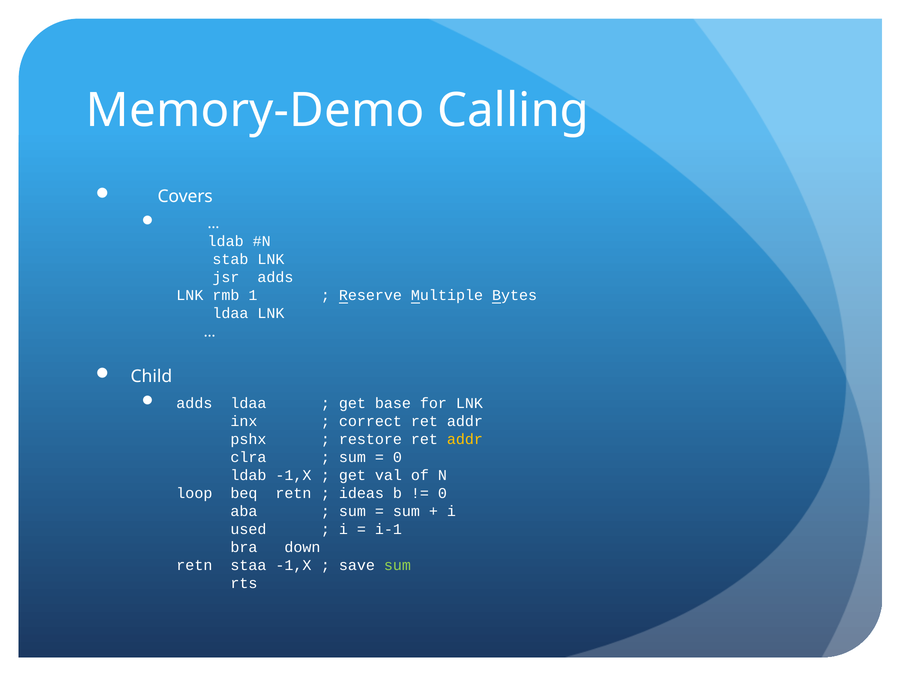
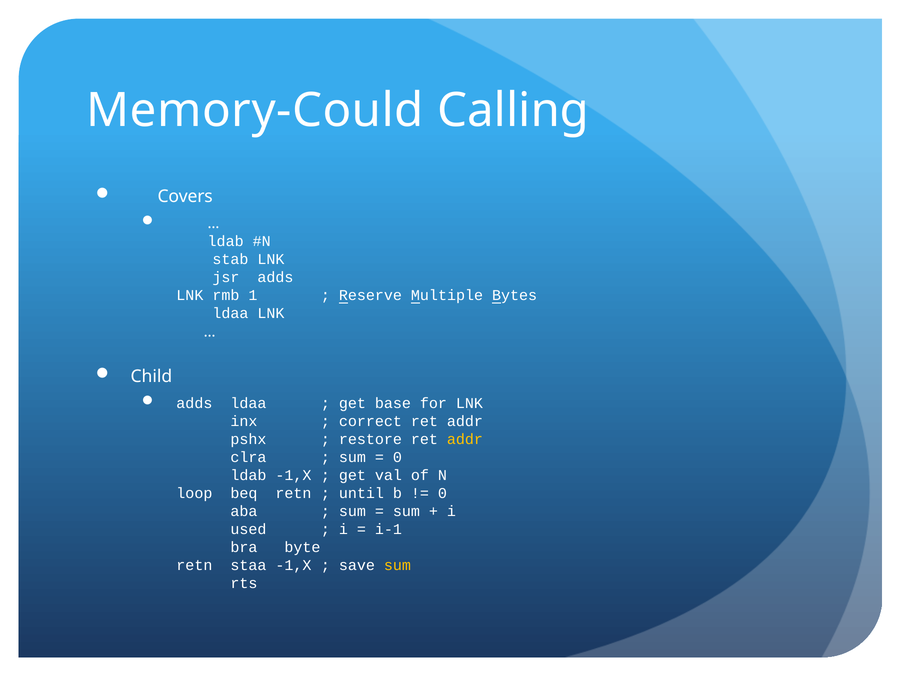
Memory-Demo: Memory-Demo -> Memory-Could
ideas: ideas -> until
down: down -> byte
sum at (397, 565) colour: light green -> yellow
